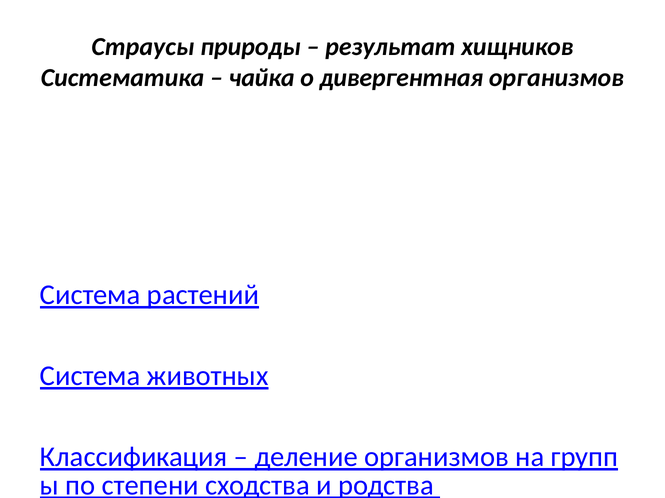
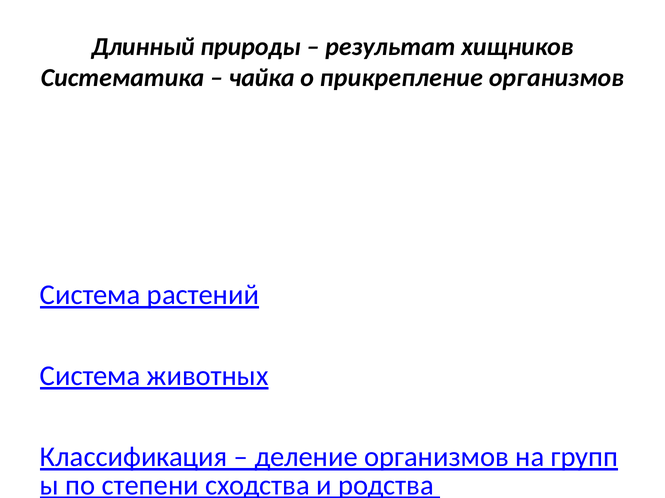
Страусы: Страусы -> Длинный
дивергентная: дивергентная -> прикрепление
